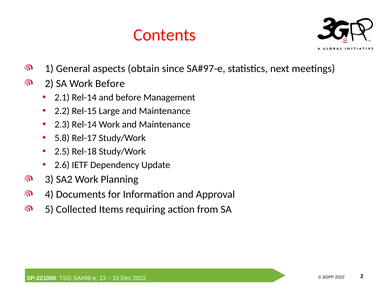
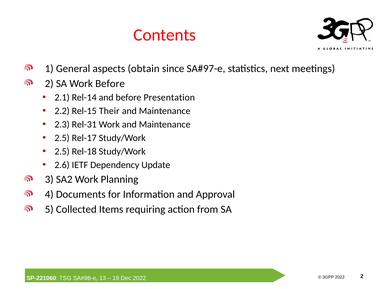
Management: Management -> Presentation
Large: Large -> Their
2.3 Rel-14: Rel-14 -> Rel-31
5.8 at (62, 138): 5.8 -> 2.5
